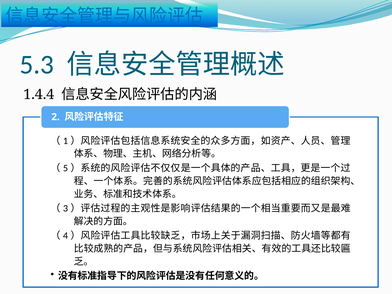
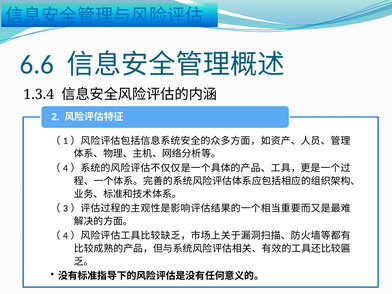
5.3: 5.3 -> 6.6
1.4.4: 1.4.4 -> 1.3.4
5 at (66, 168): 5 -> 4
